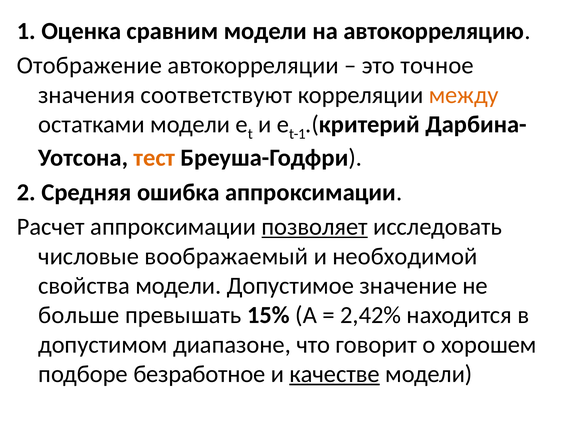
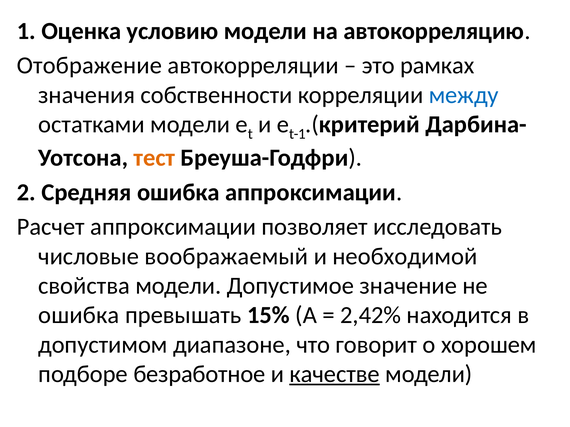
сравним: сравним -> условию
точное: точное -> рамках
соответствуют: соответствуют -> собственности
между colour: orange -> blue
позволяет underline: present -> none
больше at (79, 316): больше -> ошибка
